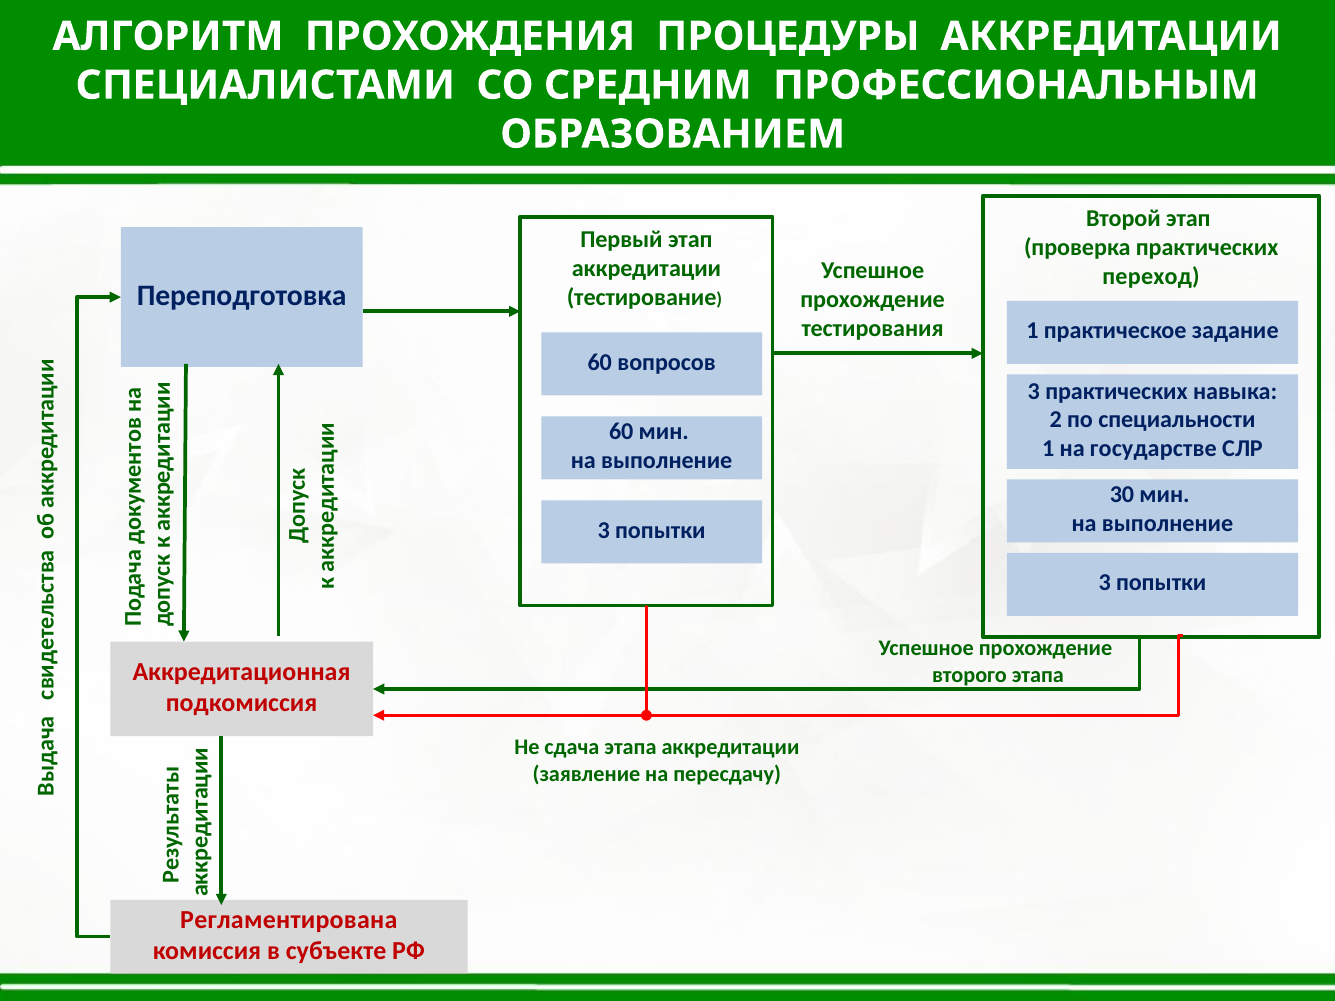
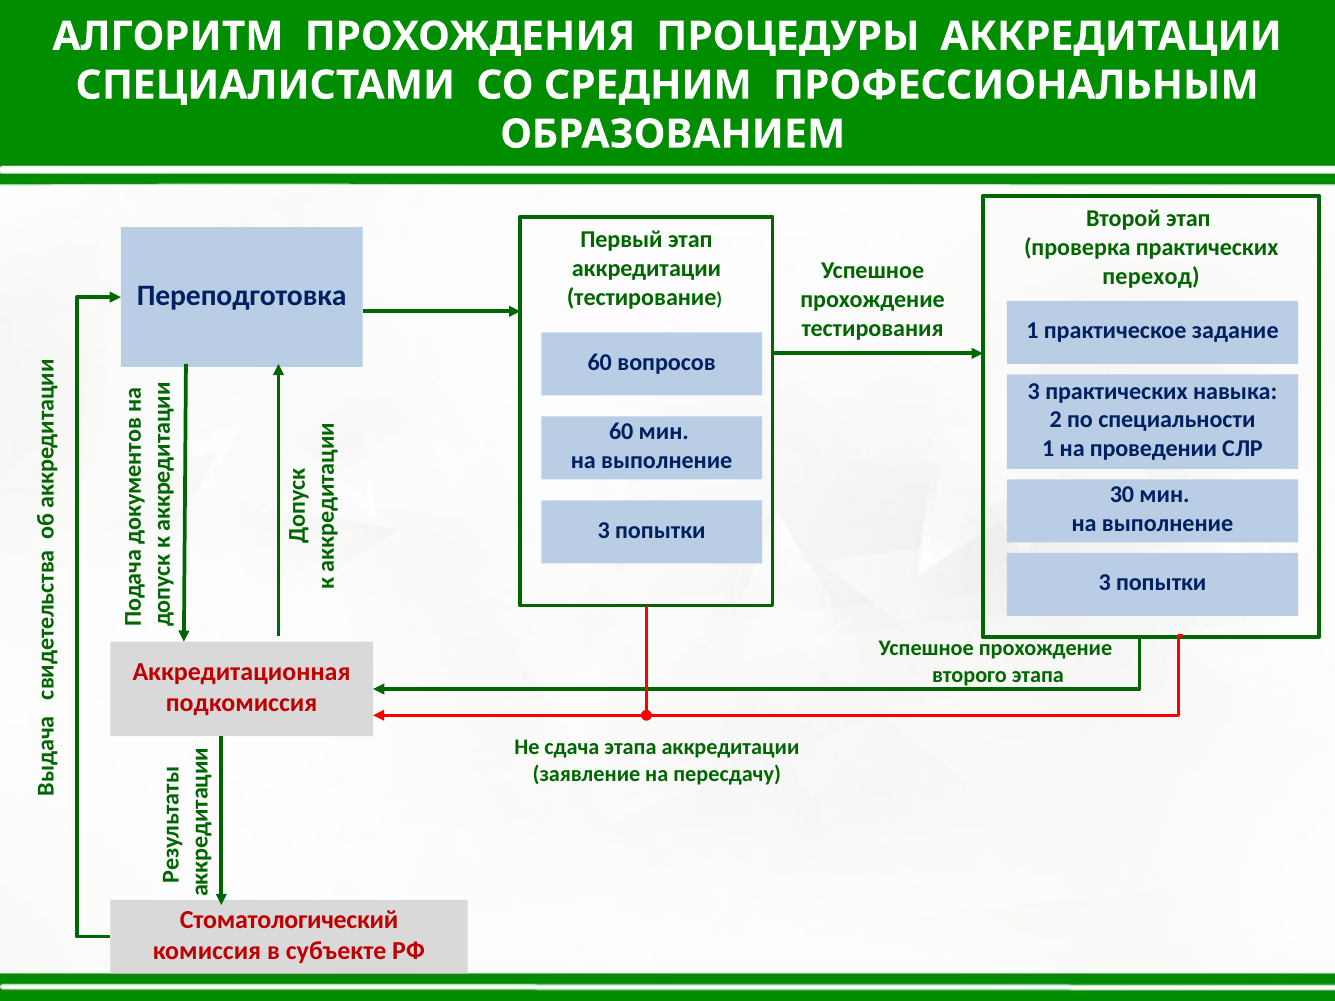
государстве: государстве -> проведении
Регламентирована: Регламентирована -> Стоматологический
